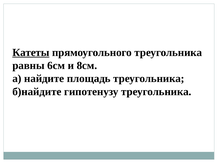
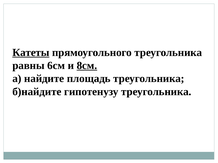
8см underline: none -> present
